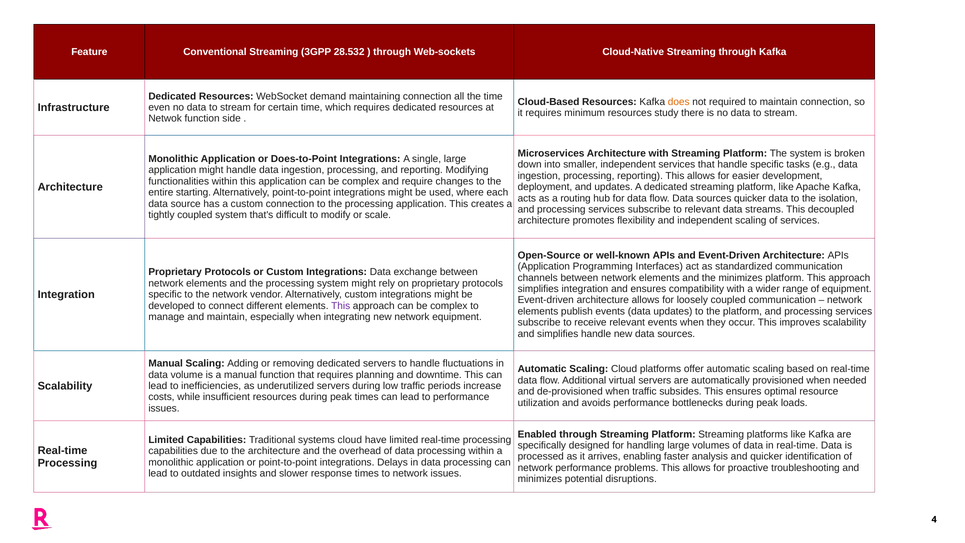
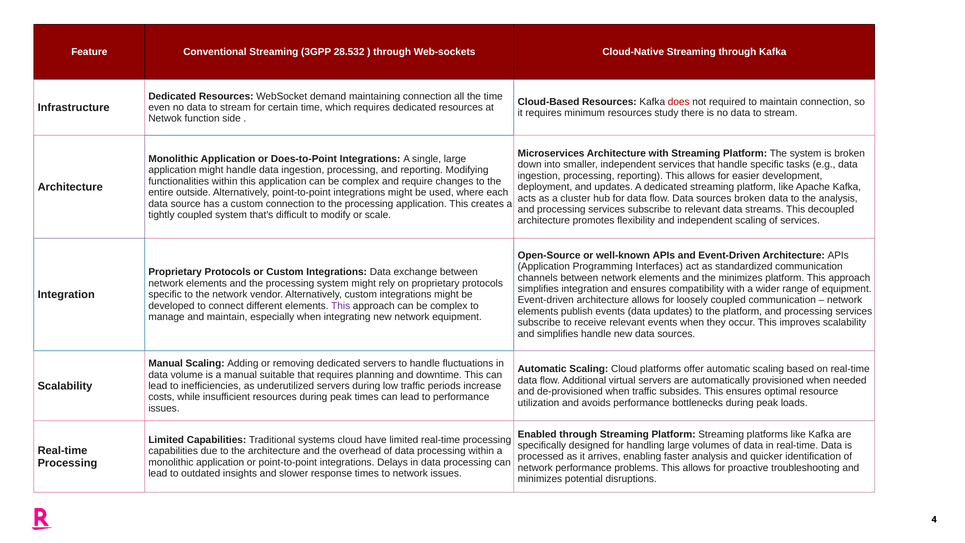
does colour: orange -> red
starting: starting -> outside
routing: routing -> cluster
sources quicker: quicker -> broken
the isolation: isolation -> analysis
manual function: function -> suitable
